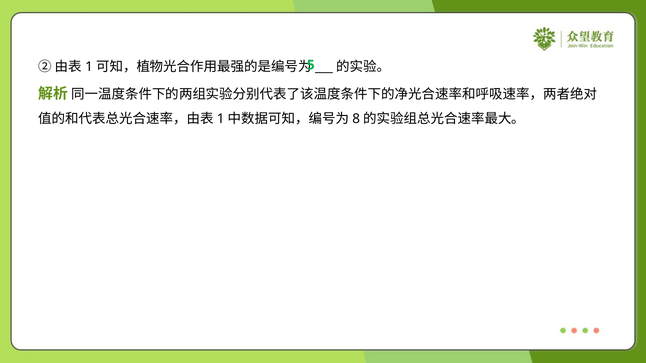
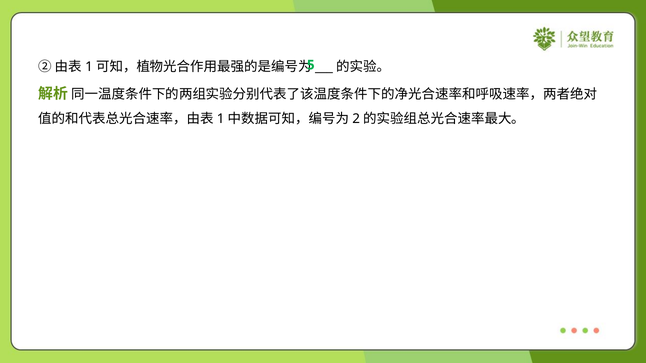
8: 8 -> 2
